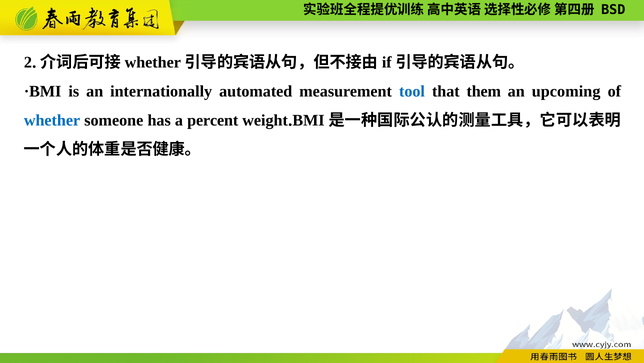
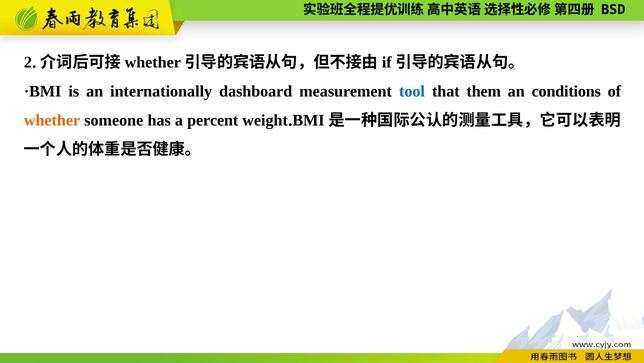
automated: automated -> dashboard
upcoming: upcoming -> conditions
whether colour: blue -> orange
